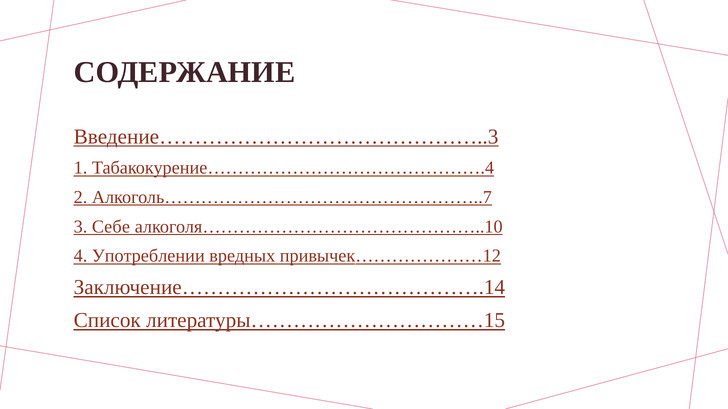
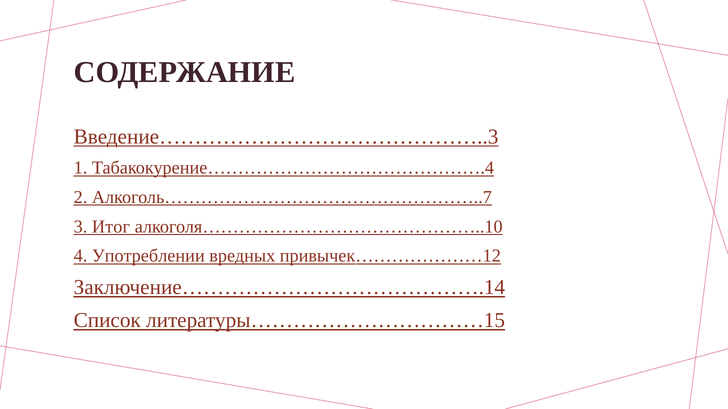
Себе: Себе -> Итог
